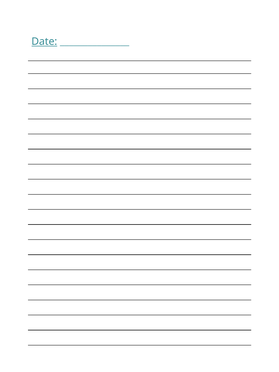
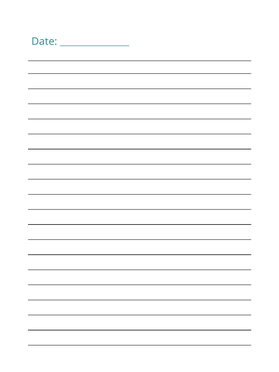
Date underline: present -> none
